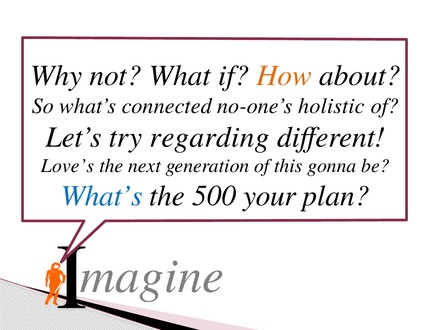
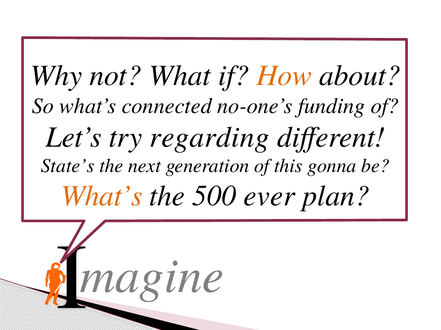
holistic: holistic -> funding
Love’s: Love’s -> State’s
What’s at (102, 196) colour: blue -> orange
your: your -> ever
